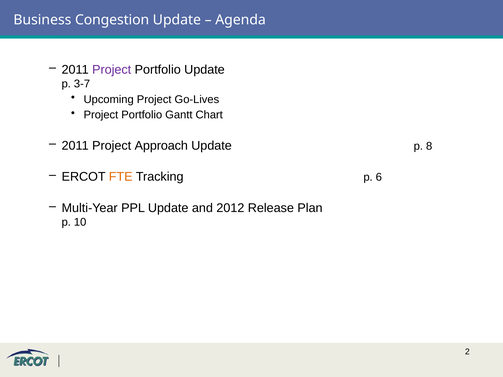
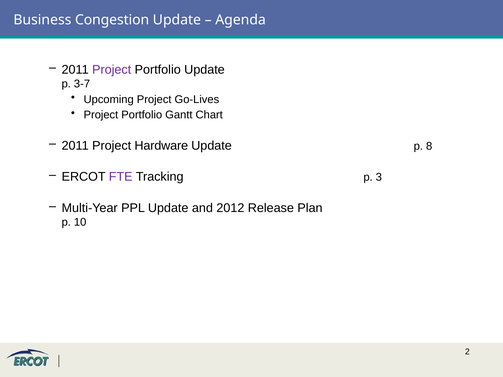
Approach: Approach -> Hardware
FTE colour: orange -> purple
6: 6 -> 3
